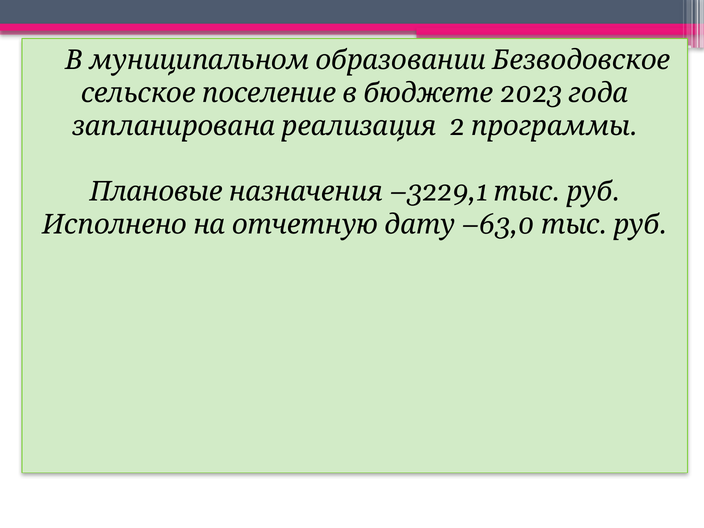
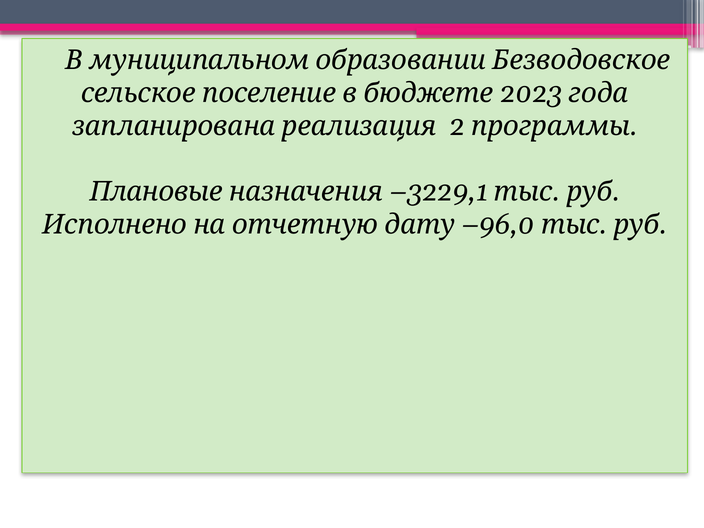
–63,0: –63,0 -> –96,0
